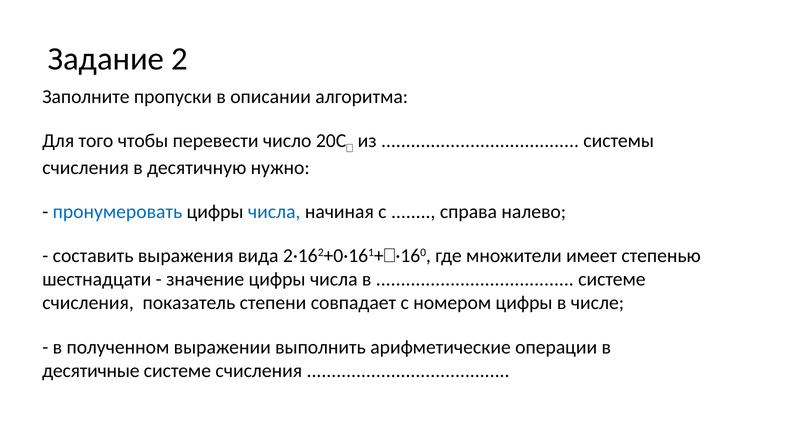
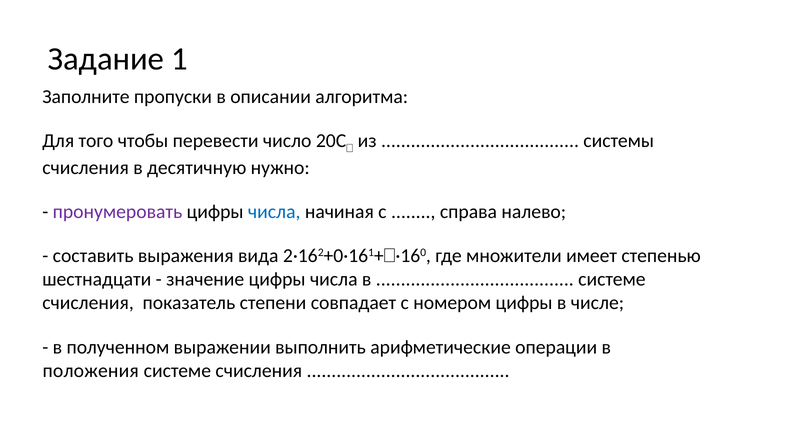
2: 2 -> 1
пронумеровать colour: blue -> purple
десятичные: десятичные -> положения
